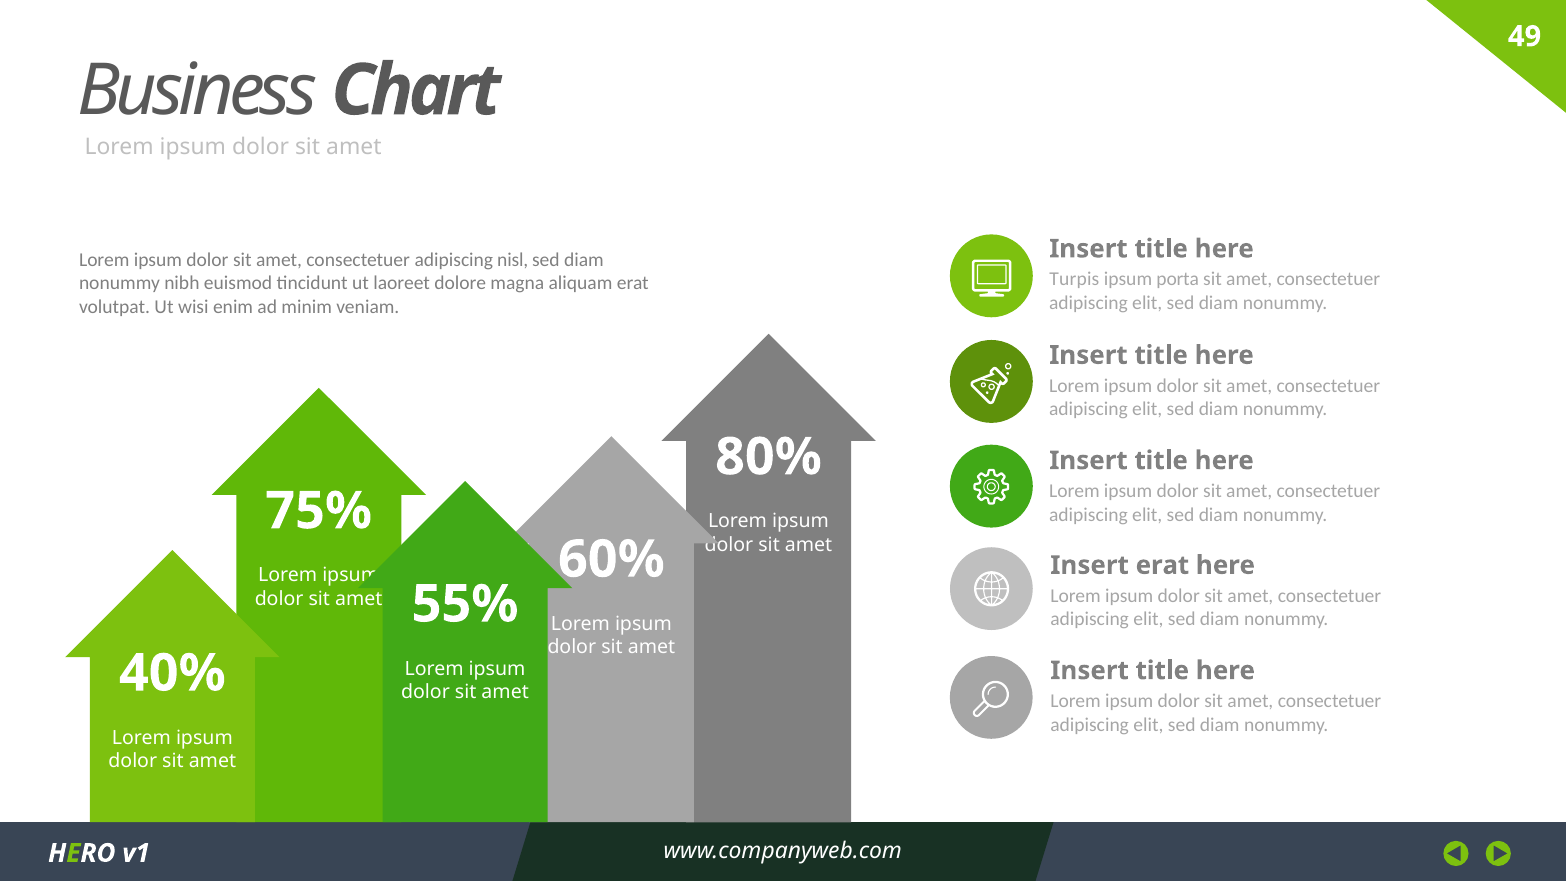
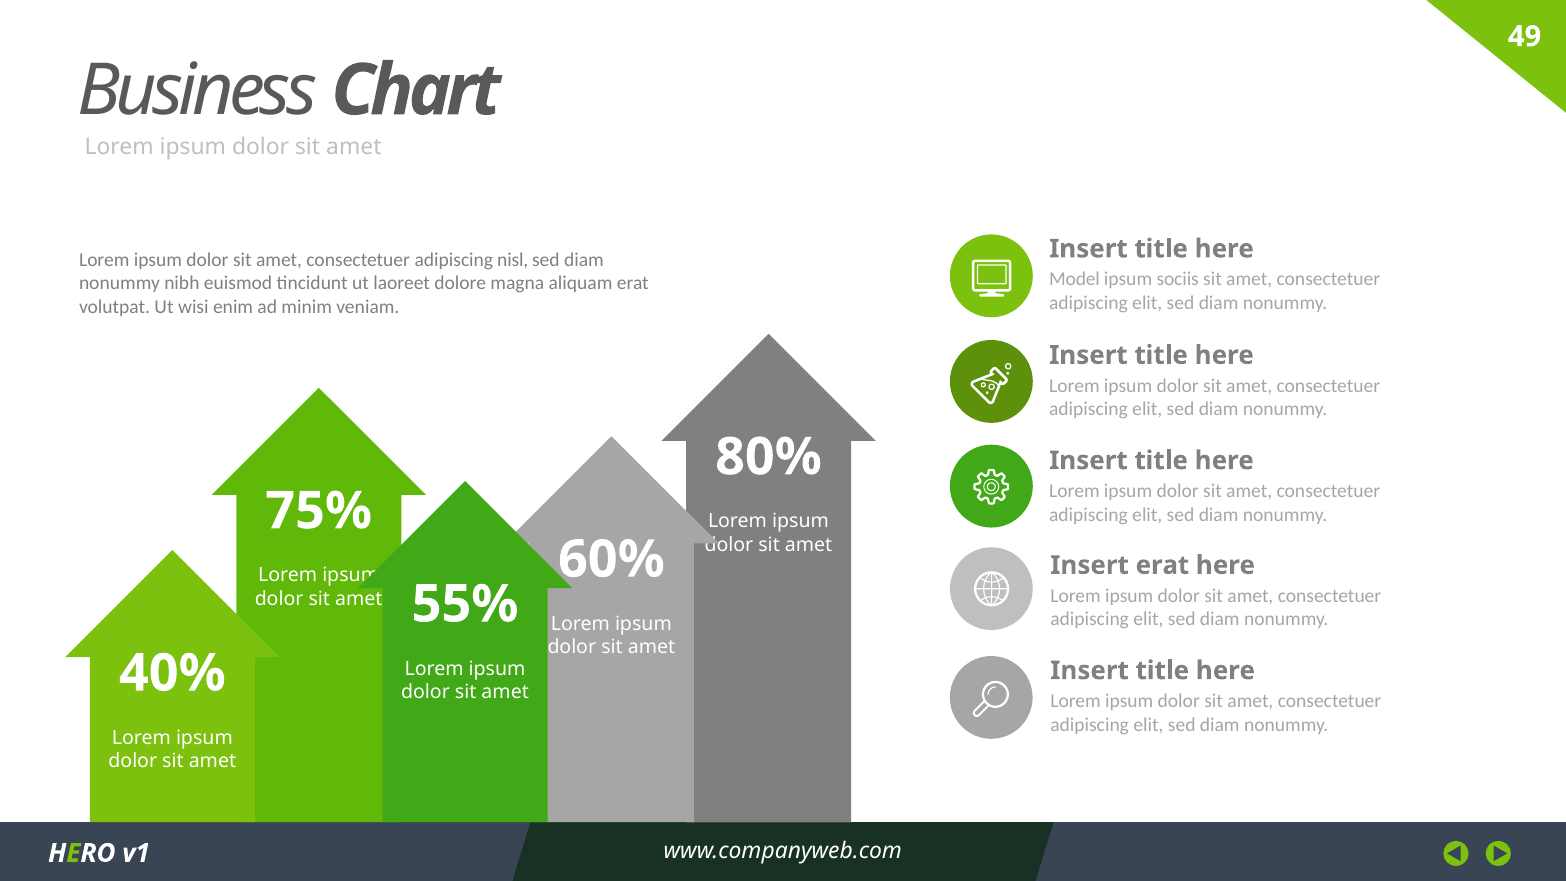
Turpis: Turpis -> Model
porta: porta -> sociis
